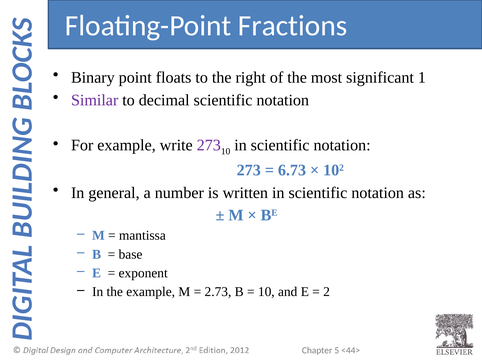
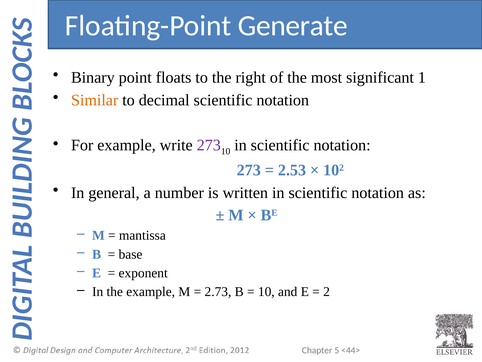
Fractions: Fractions -> Generate
Similar colour: purple -> orange
6.73: 6.73 -> 2.53
